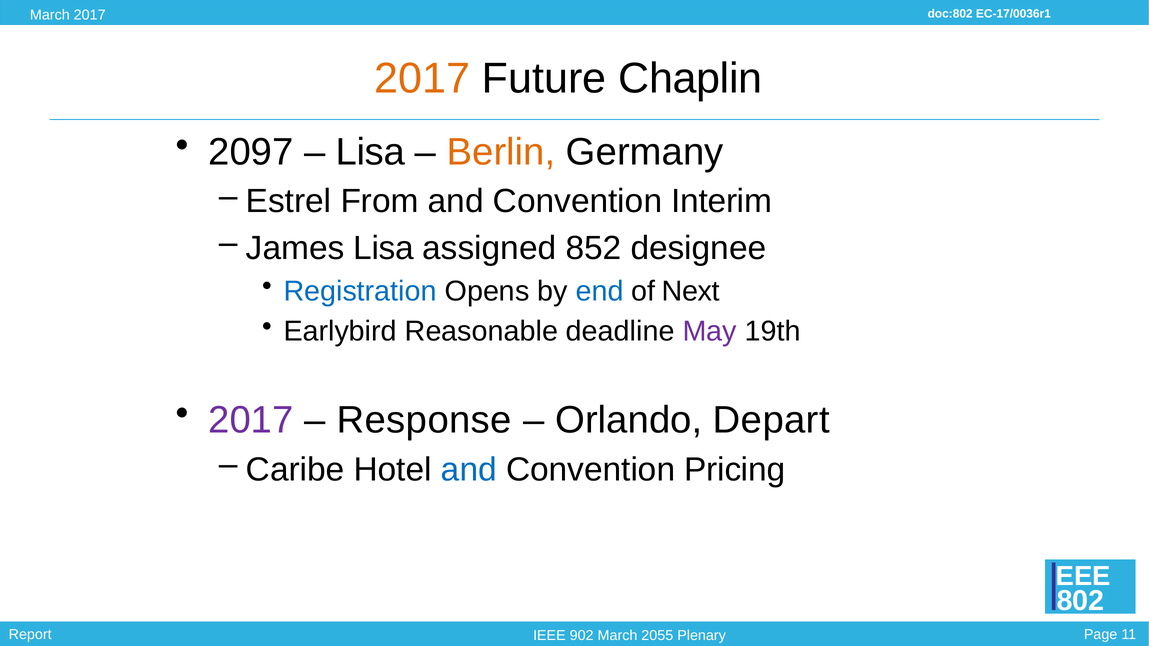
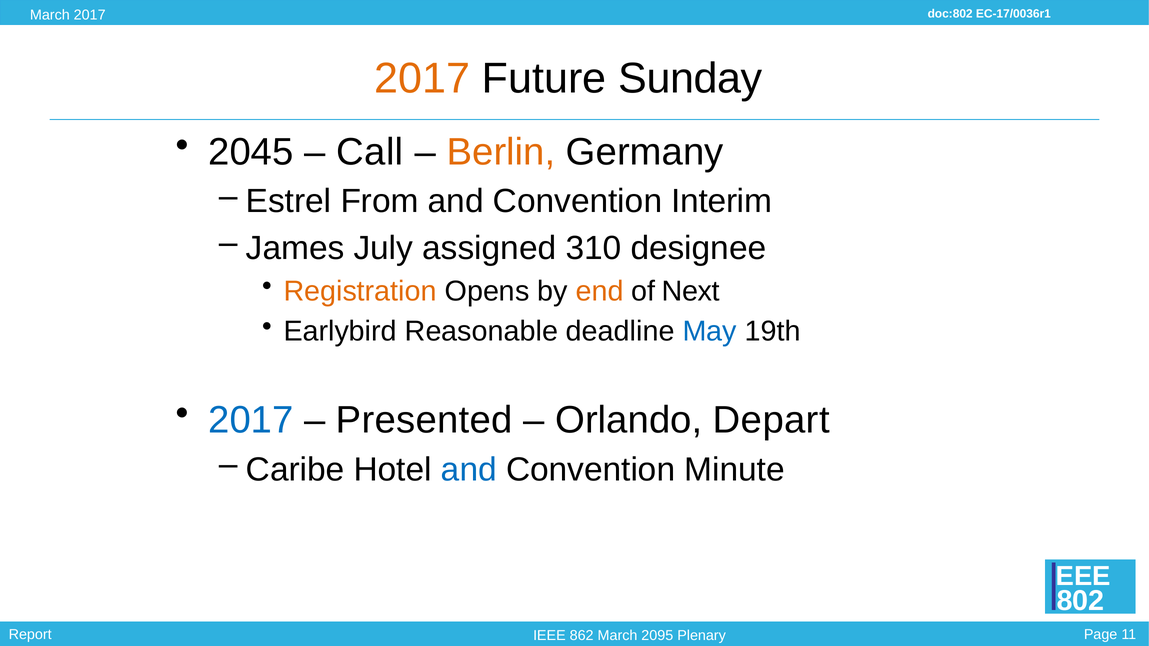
Chaplin: Chaplin -> Sunday
2097: 2097 -> 2045
Lisa at (370, 152): Lisa -> Call
James Lisa: Lisa -> July
852: 852 -> 310
Registration colour: blue -> orange
end colour: blue -> orange
May colour: purple -> blue
2017 at (251, 420) colour: purple -> blue
Response: Response -> Presented
Pricing: Pricing -> Minute
902: 902 -> 862
2055: 2055 -> 2095
